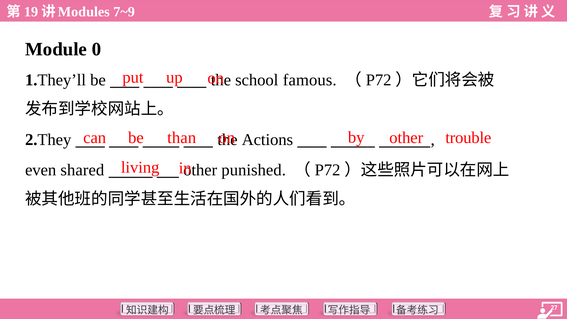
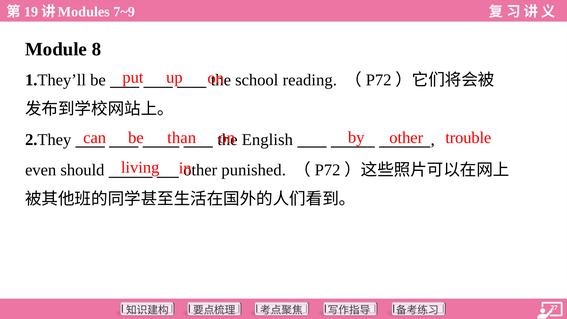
0: 0 -> 8
famous: famous -> reading
Actions: Actions -> English
shared: shared -> should
